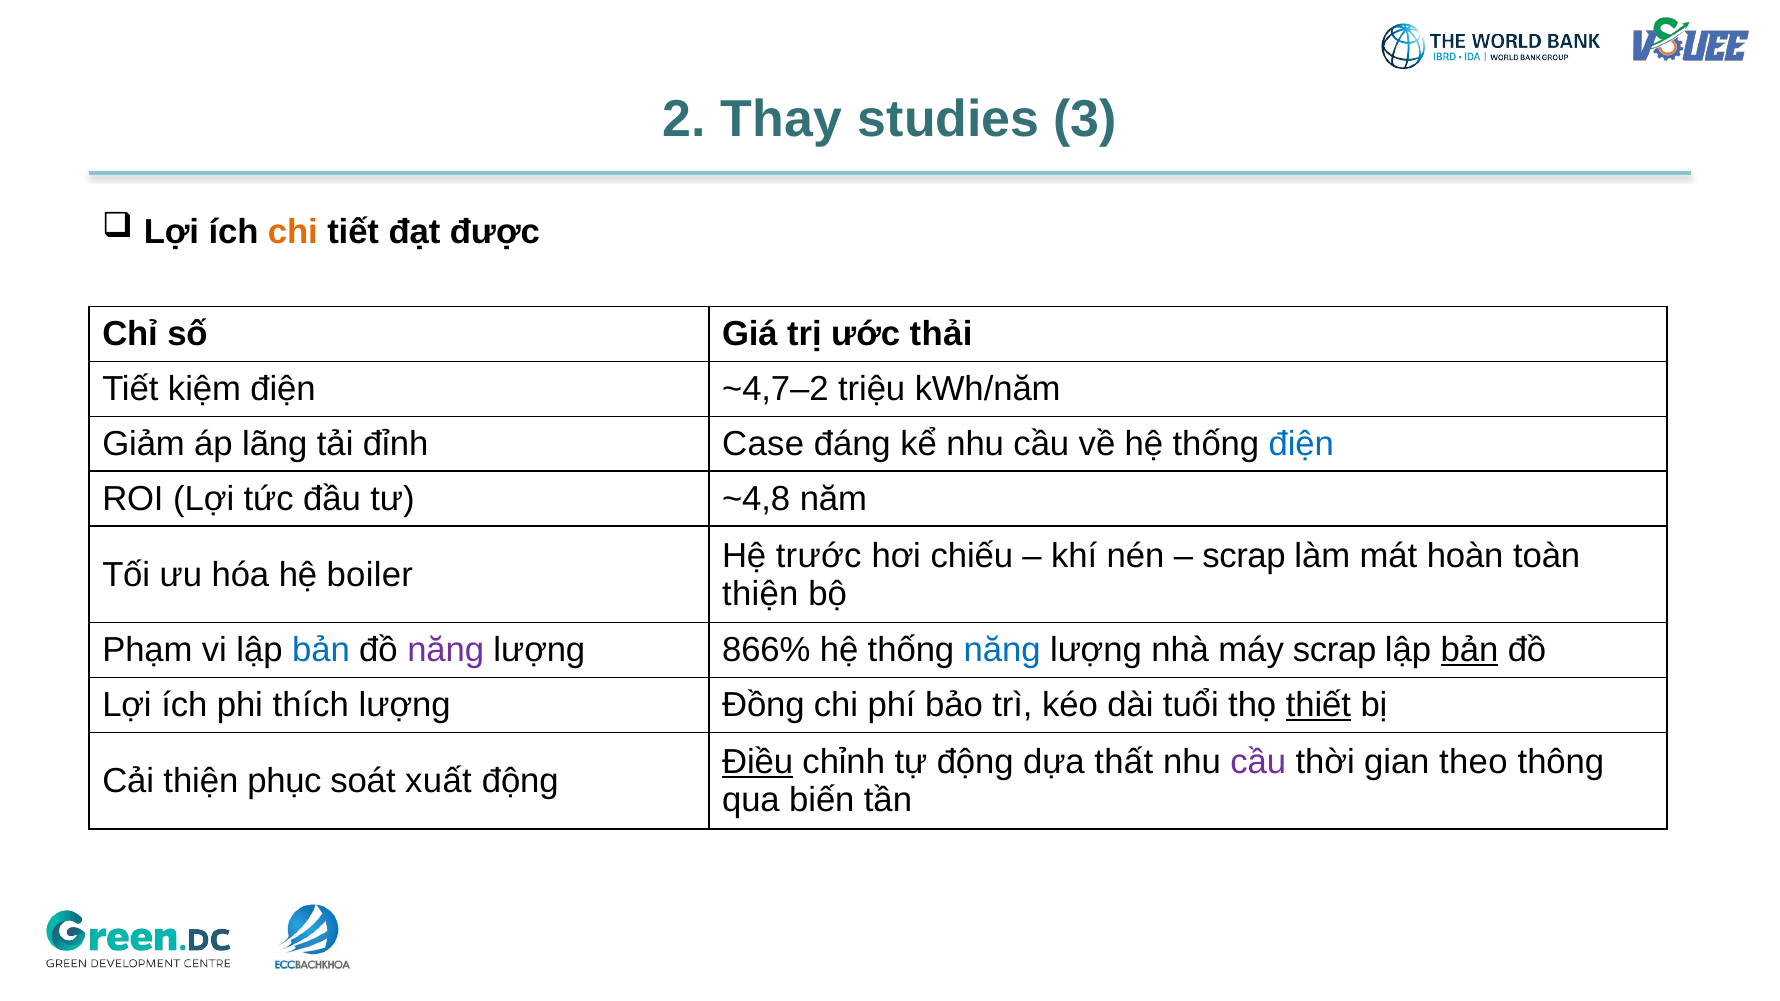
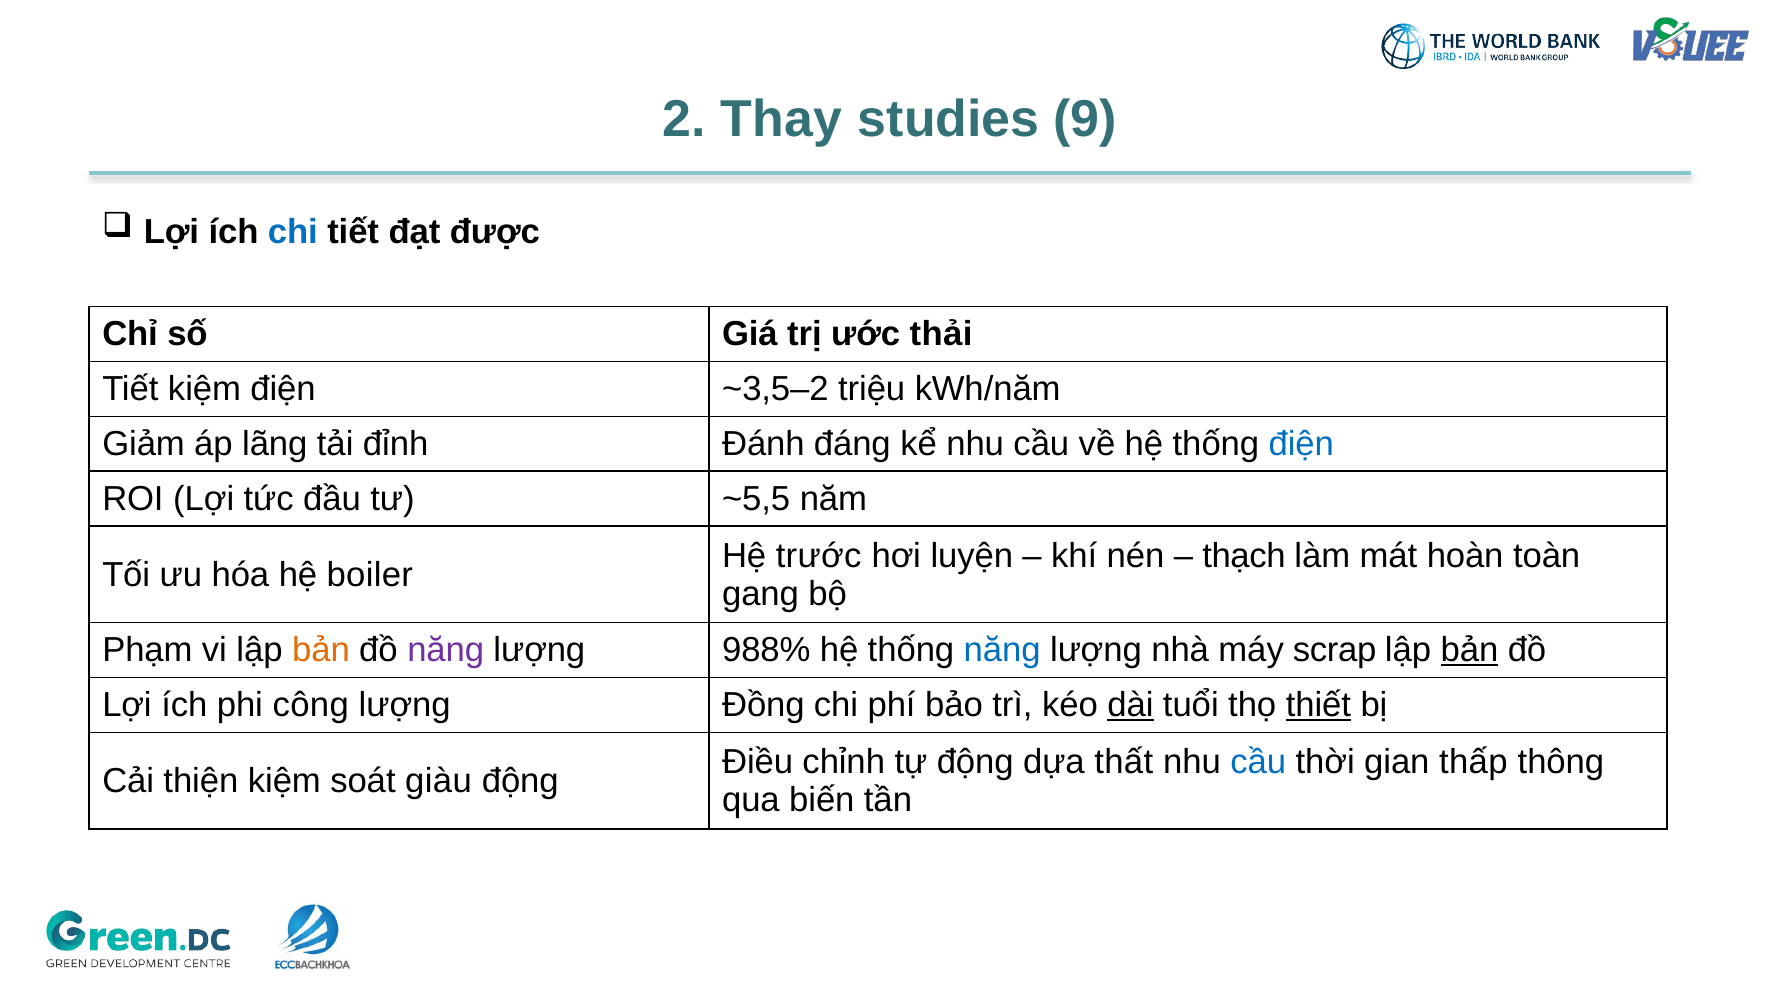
3: 3 -> 9
chi at (293, 232) colour: orange -> blue
~4,7–2: ~4,7–2 -> ~3,5–2
Case: Case -> Đánh
~4,8: ~4,8 -> ~5,5
chiếu: chiếu -> luyện
scrap at (1244, 556): scrap -> thạch
thiện at (760, 594): thiện -> gang
bản at (321, 651) colour: blue -> orange
866%: 866% -> 988%
thích: thích -> công
dài underline: none -> present
Điều underline: present -> none
cầu at (1258, 762) colour: purple -> blue
theo: theo -> thấp
thiện phục: phục -> kiệm
xuất: xuất -> giàu
